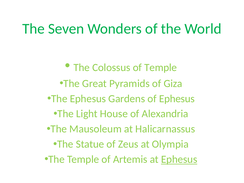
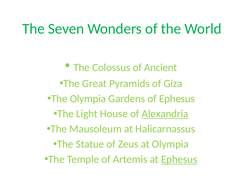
of Temple: Temple -> Ancient
The Ephesus: Ephesus -> Olympia
Alexandria underline: none -> present
